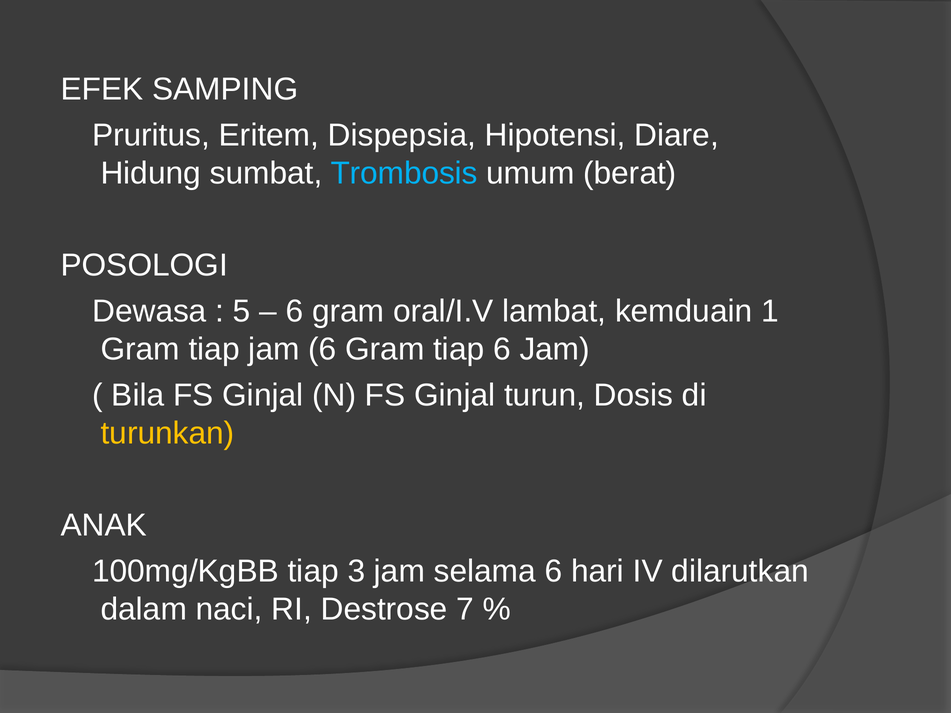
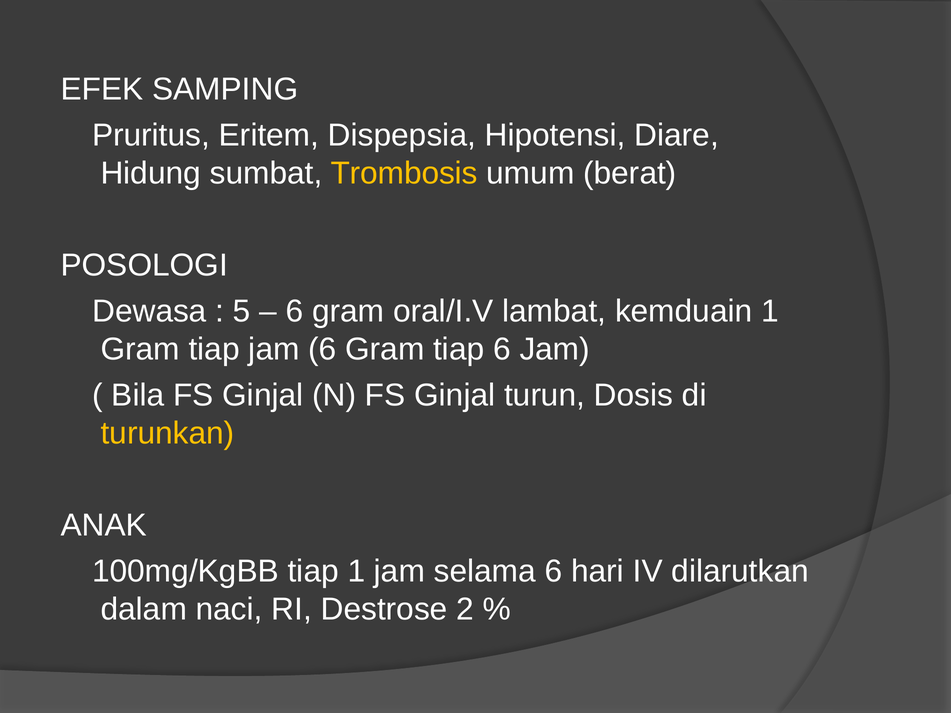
Trombosis colour: light blue -> yellow
tiap 3: 3 -> 1
7: 7 -> 2
